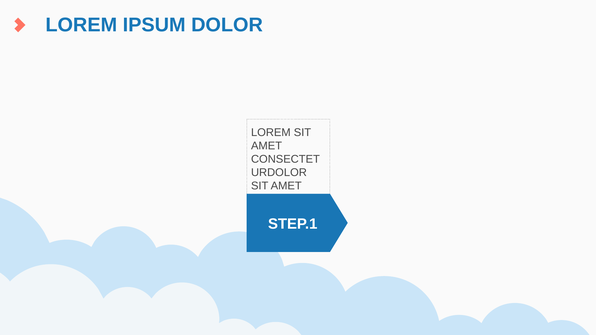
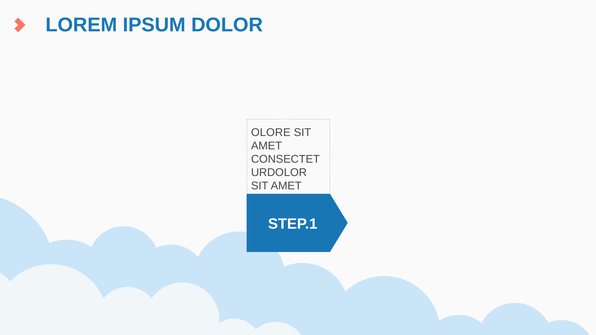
LOREM at (271, 132): LOREM -> OLORE
